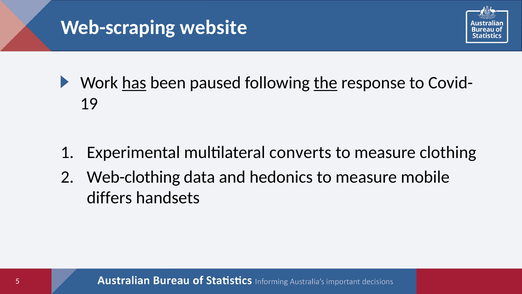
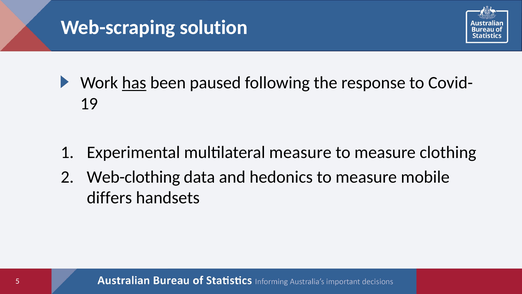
website: website -> solution
the underline: present -> none
multilateral converts: converts -> measure
